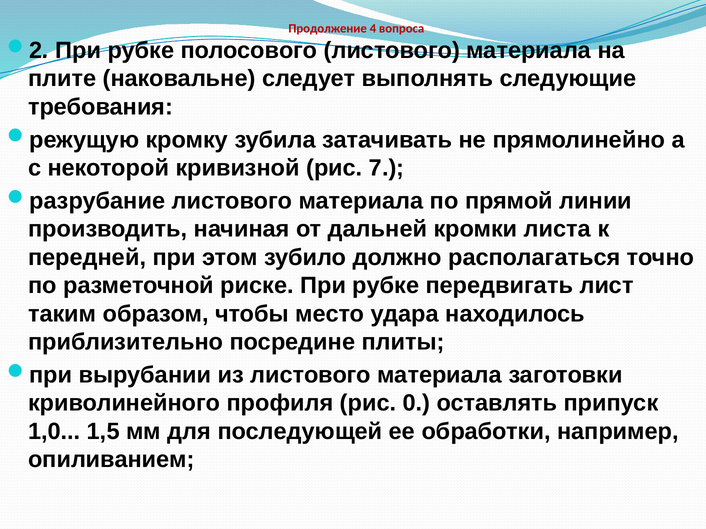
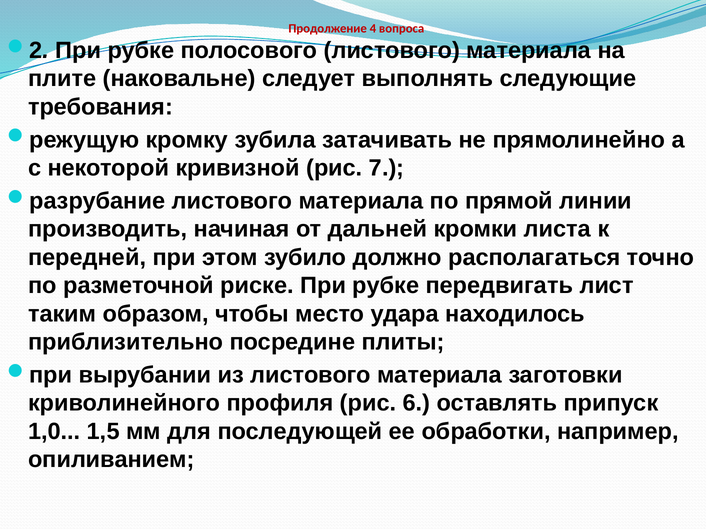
0: 0 -> 6
